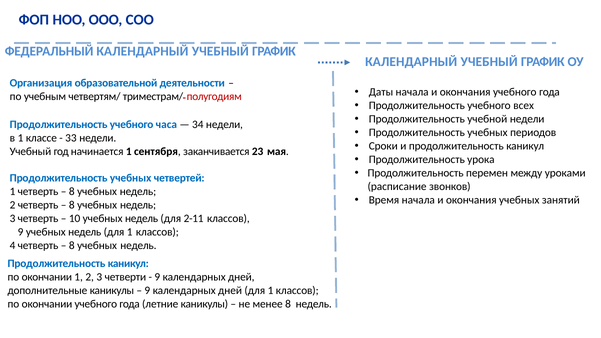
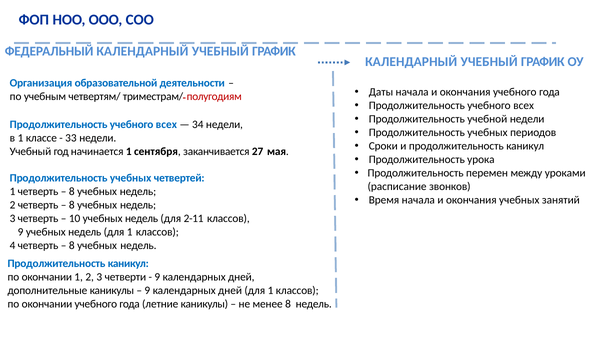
часа at (166, 125): часа -> всех
23: 23 -> 27
